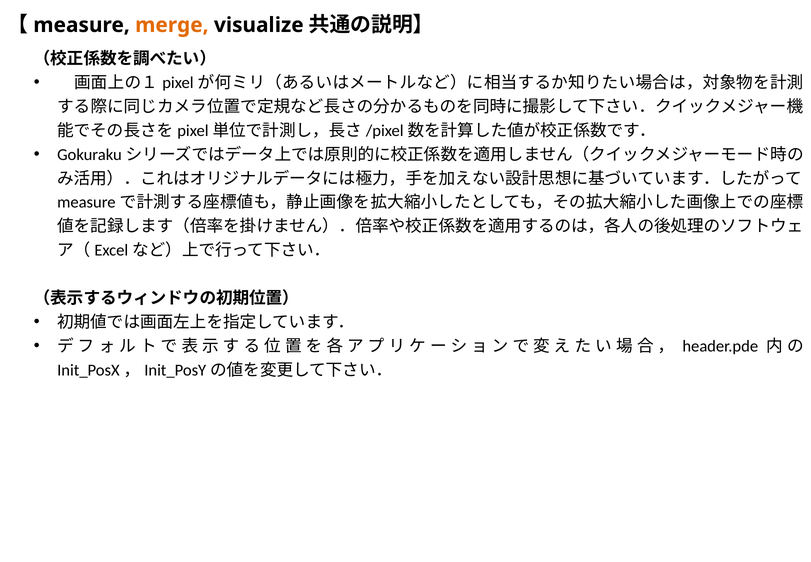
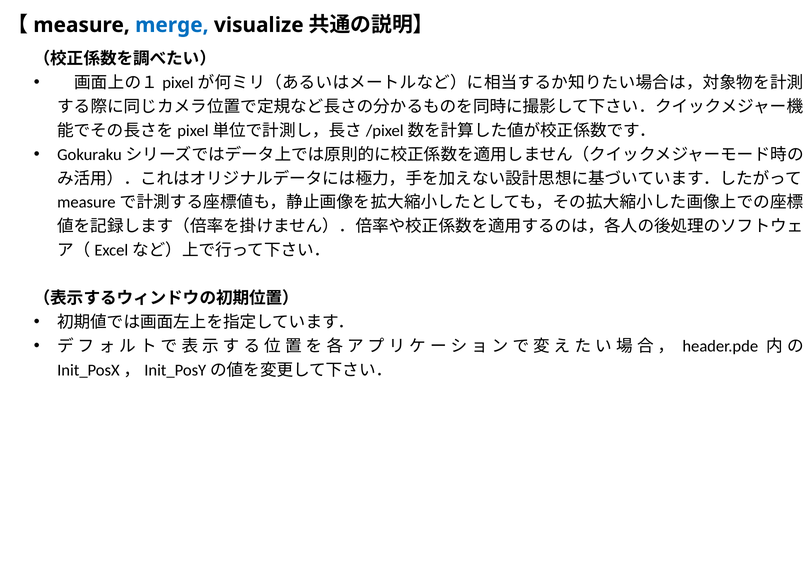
merge colour: orange -> blue
